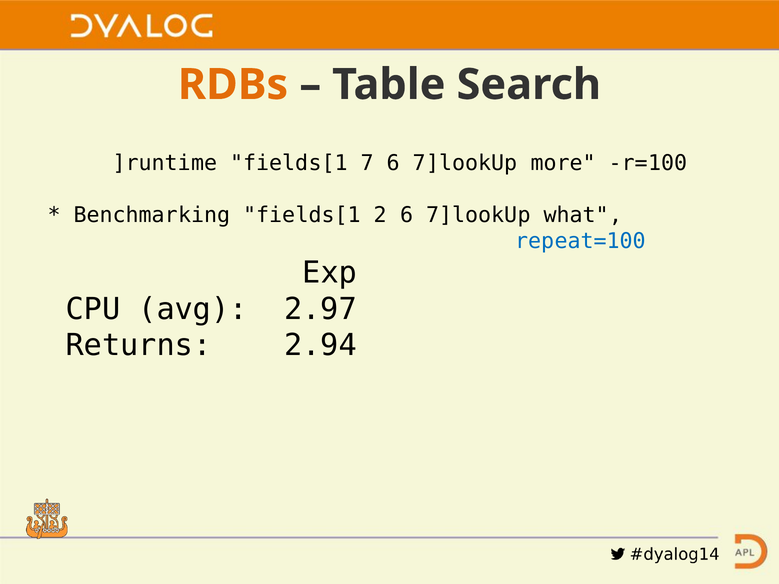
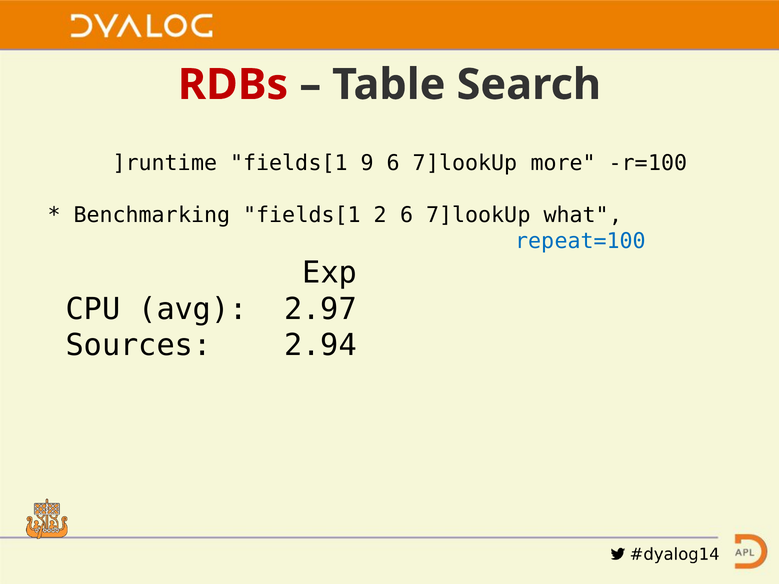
RDBs colour: orange -> red
7: 7 -> 9
Returns: Returns -> Sources
